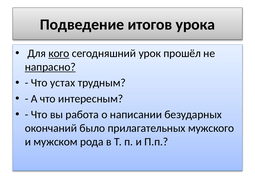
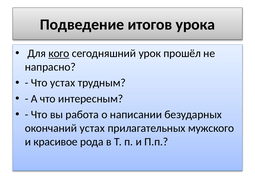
напрасно underline: present -> none
окончаний было: было -> устах
мужском: мужском -> красивое
